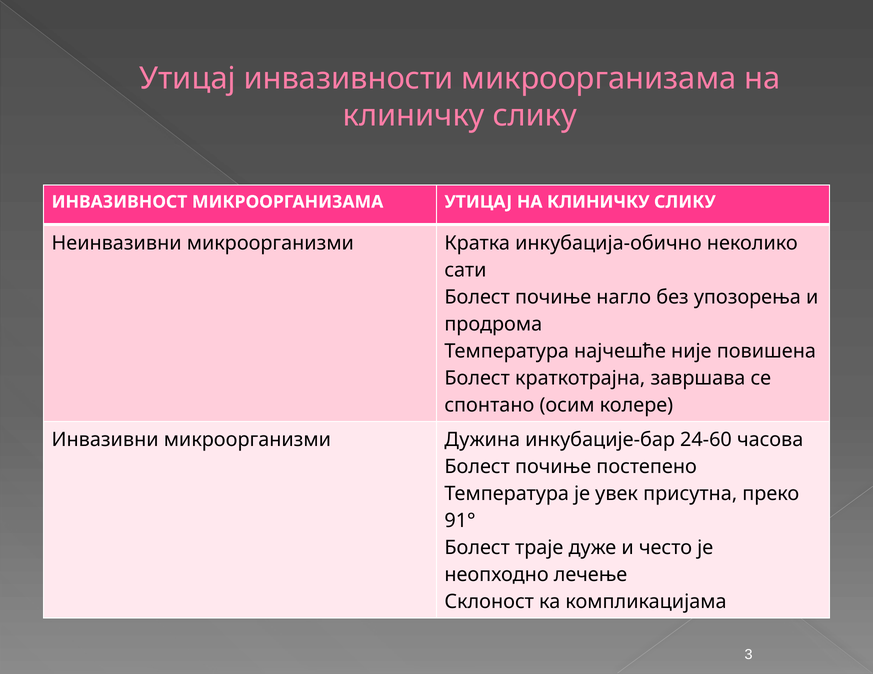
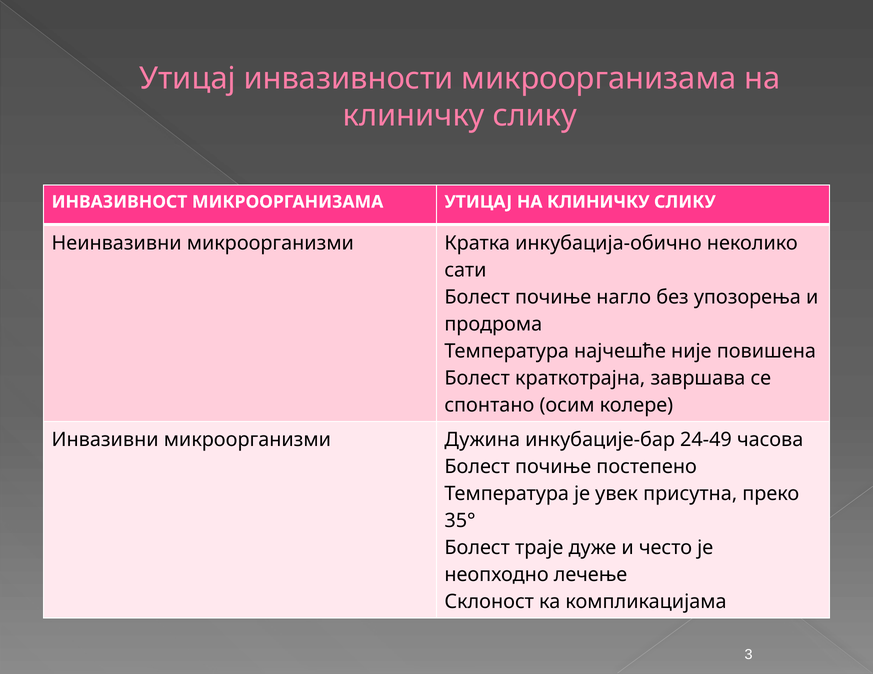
24-60: 24-60 -> 24-49
91°: 91° -> 35°
